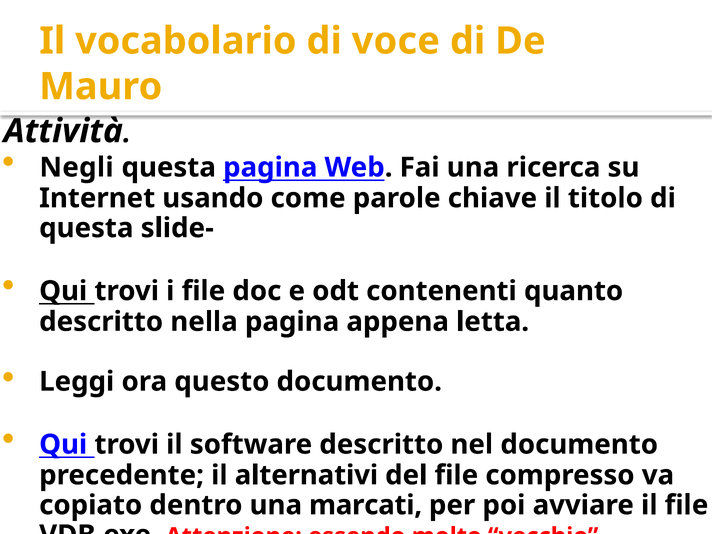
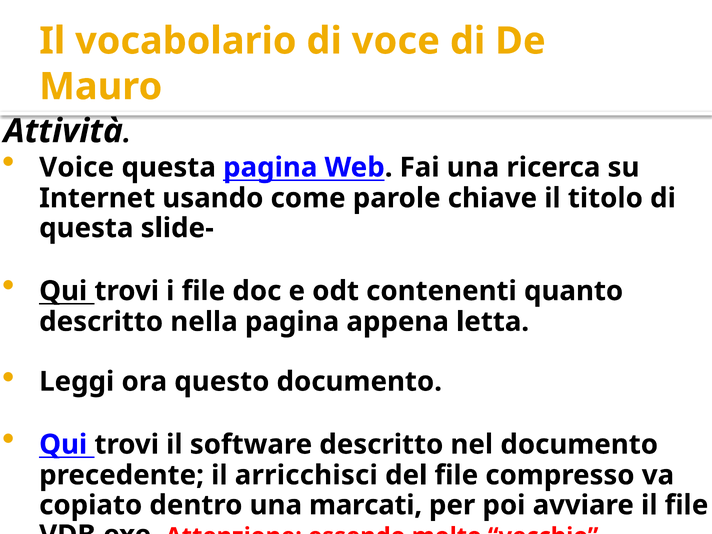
Negli: Negli -> Voice
alternativi: alternativi -> arricchisci
